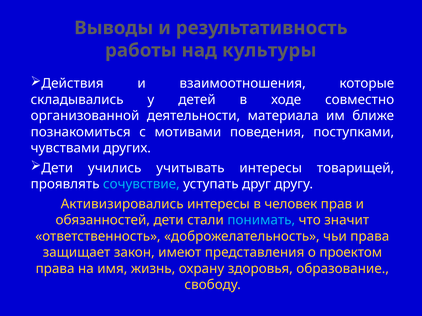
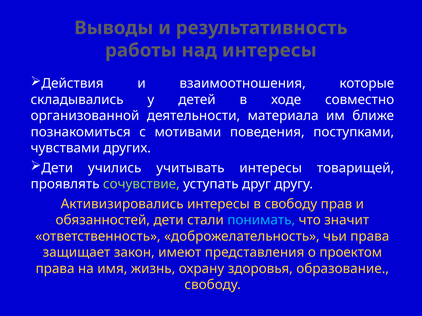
над культуры: культуры -> интересы
сочувствие colour: light blue -> light green
в человек: человек -> свободу
